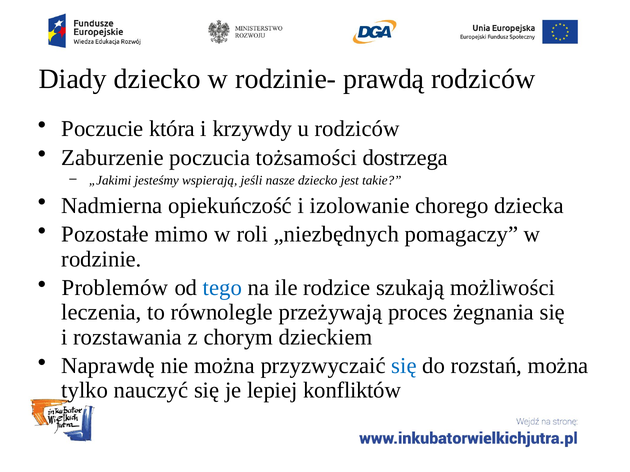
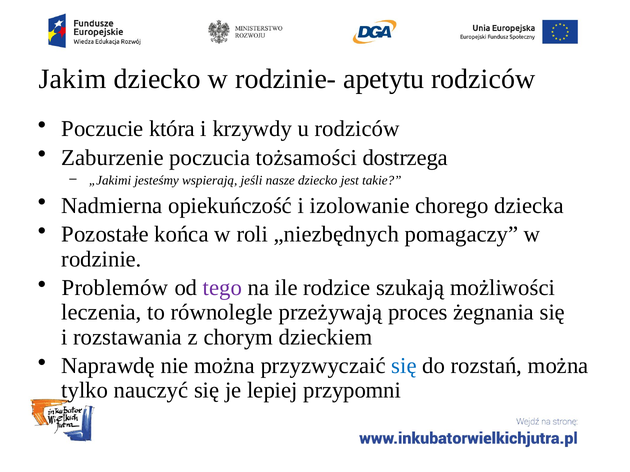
Diady: Diady -> Jakim
prawdą: prawdą -> apetytu
mimo: mimo -> końca
tego colour: blue -> purple
konfliktów: konfliktów -> przypomni
